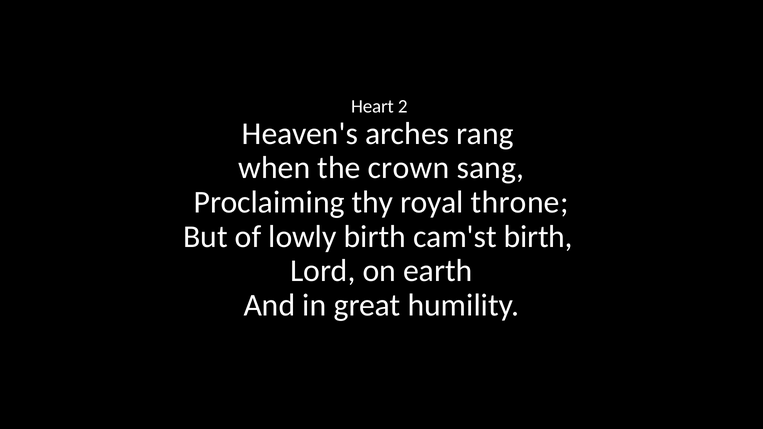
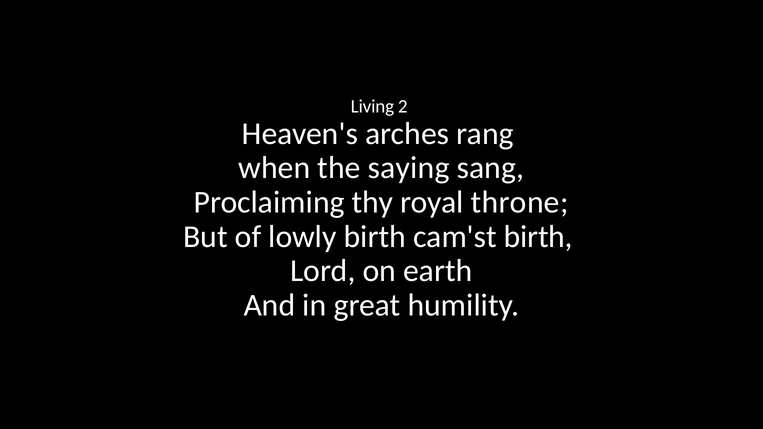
Heart: Heart -> Living
crown: crown -> saying
